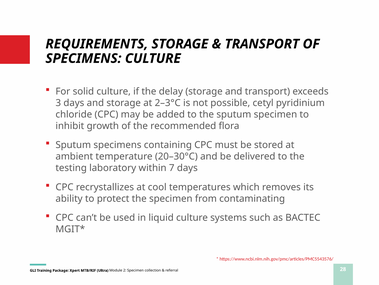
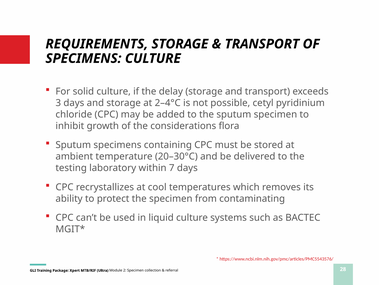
2–3°C: 2–3°C -> 2–4°C
recommended: recommended -> considerations
